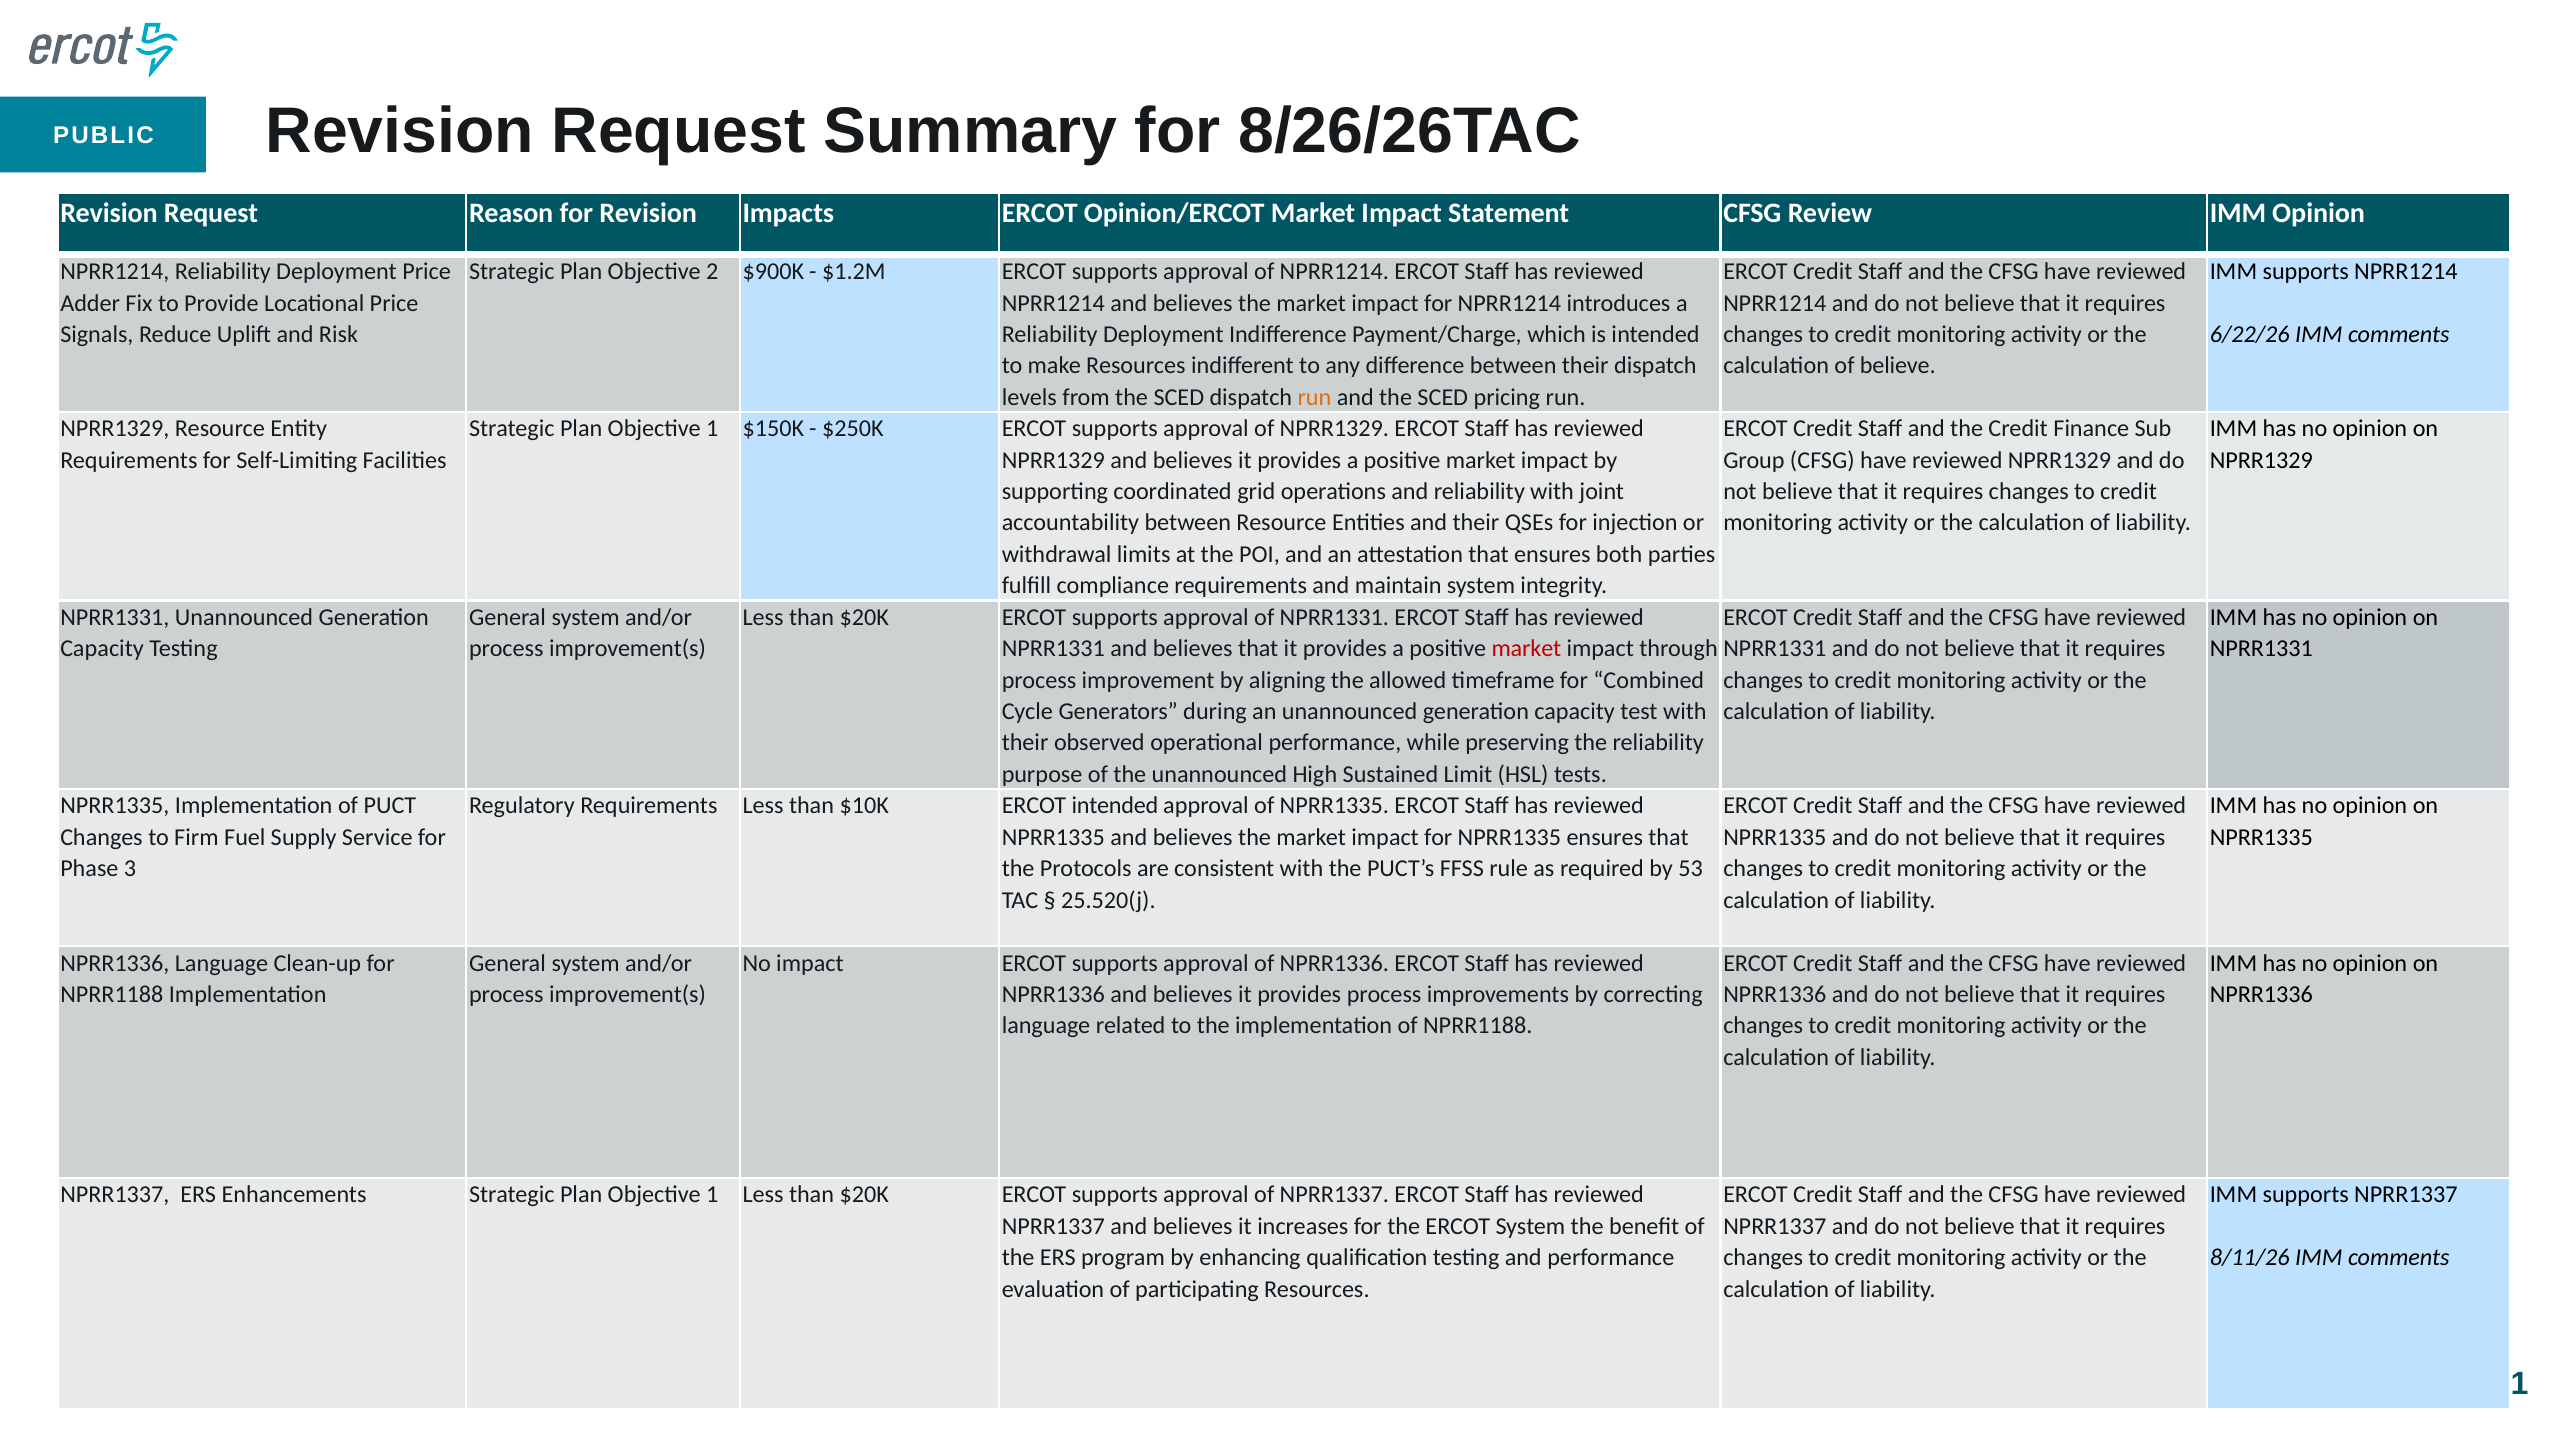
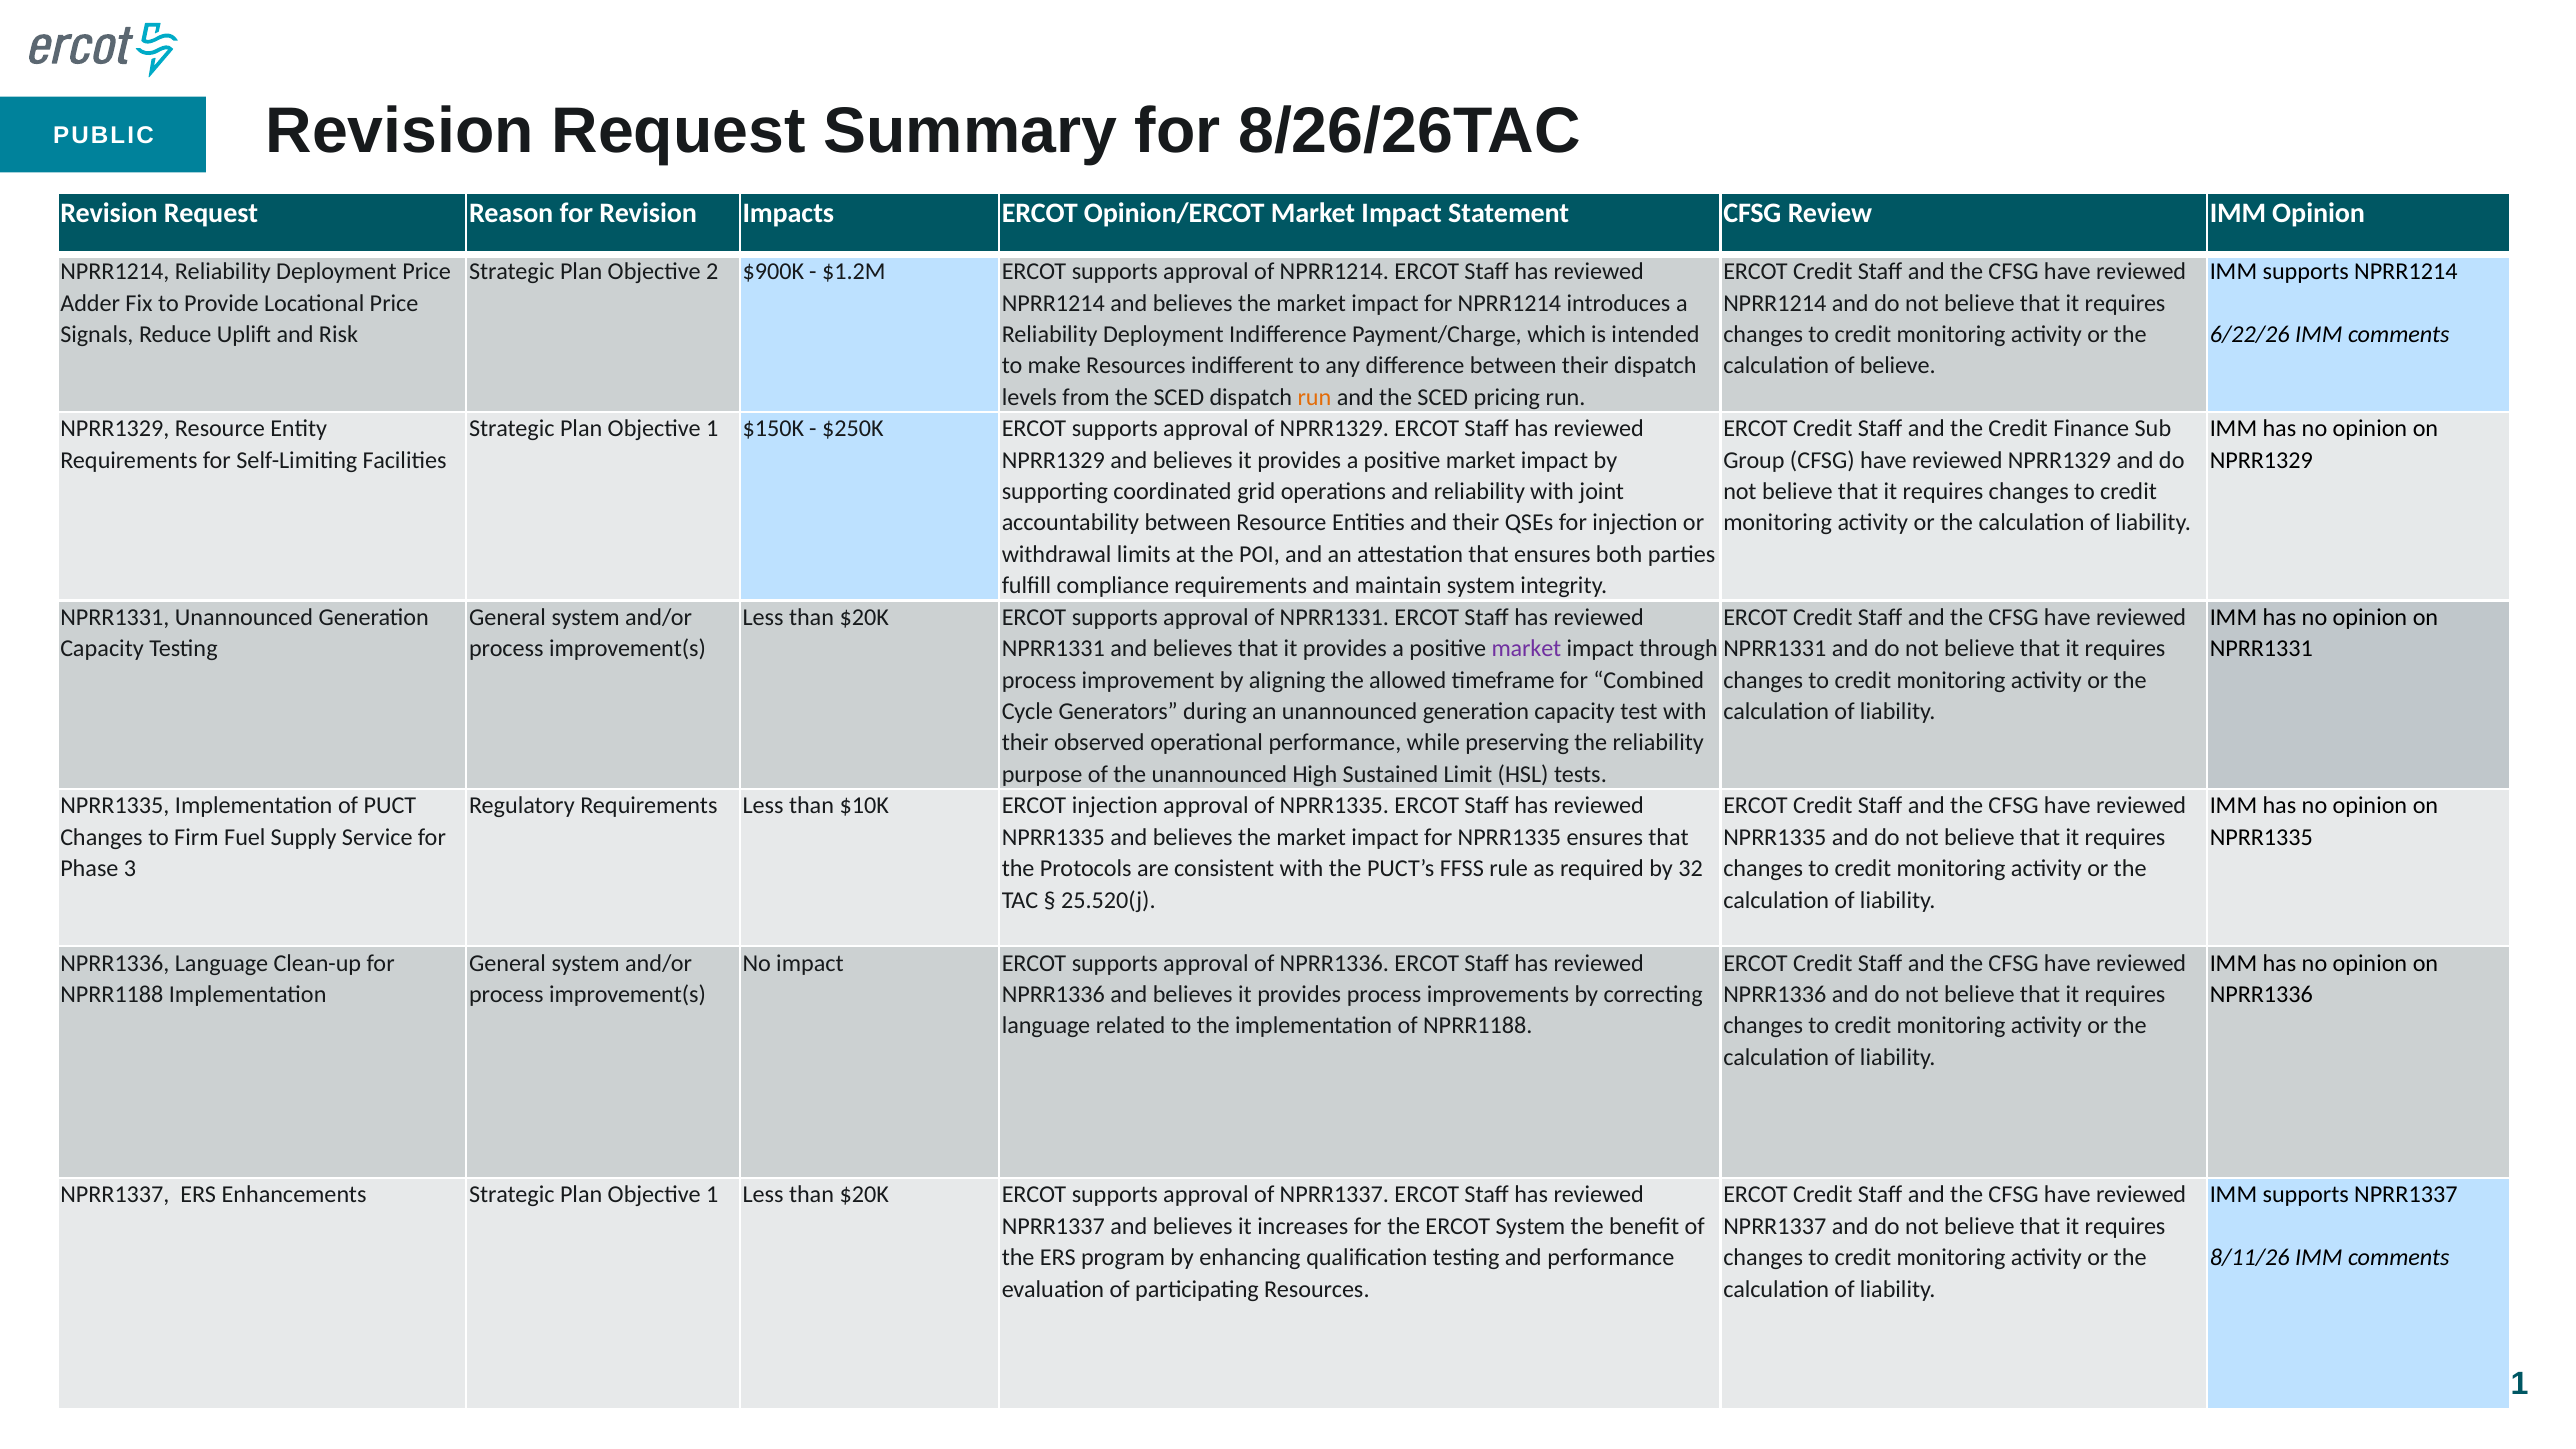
market at (1526, 649) colour: red -> purple
ERCOT intended: intended -> injection
53: 53 -> 32
